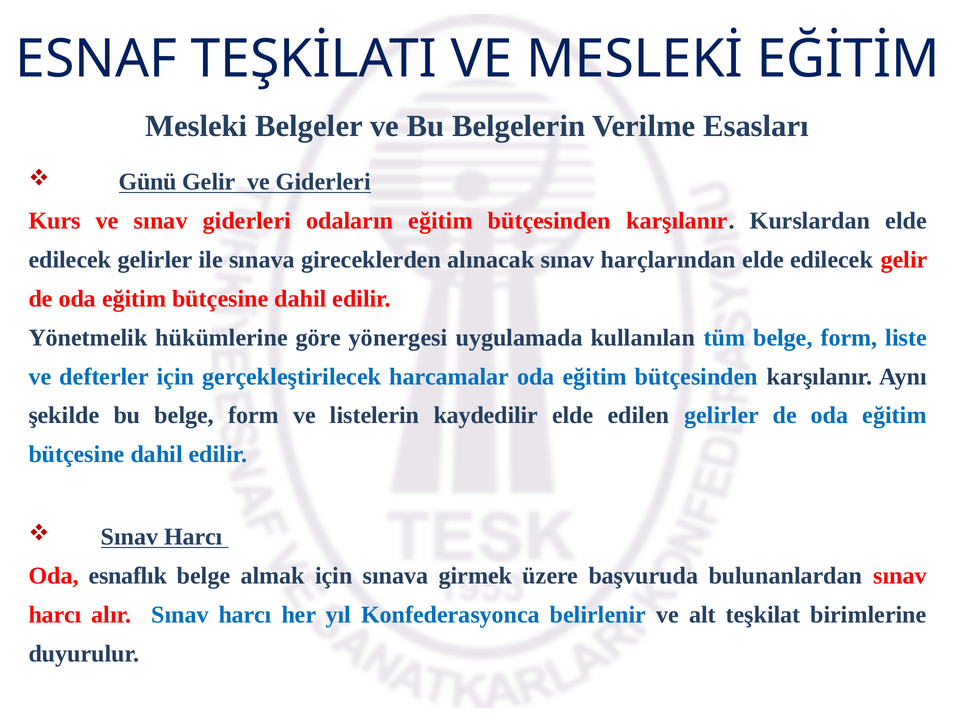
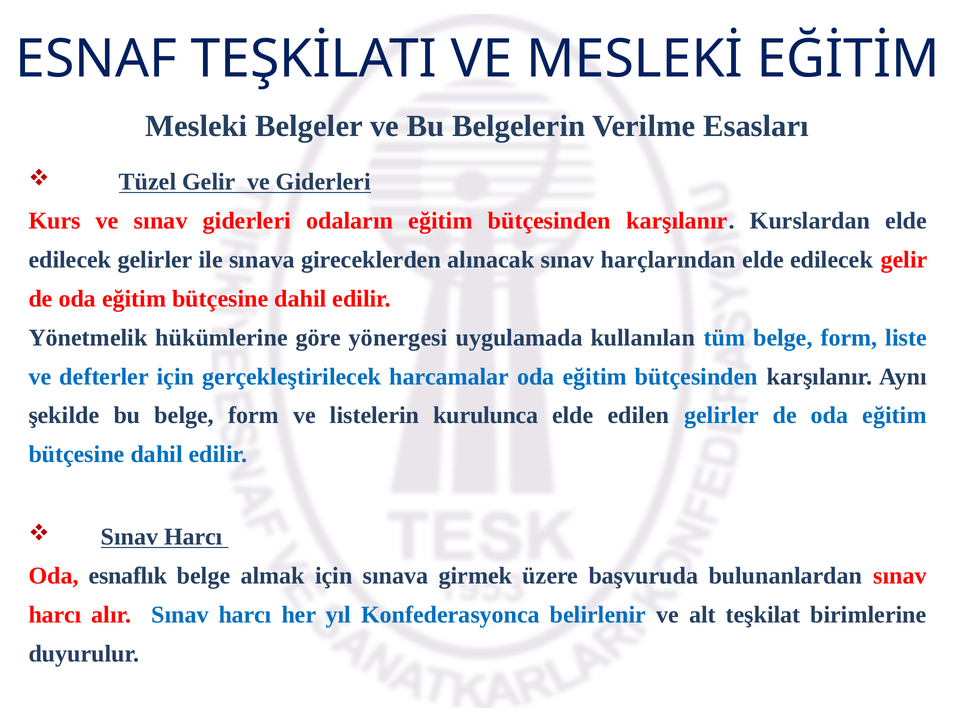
Günü: Günü -> Tüzel
kaydedilir: kaydedilir -> kurulunca
